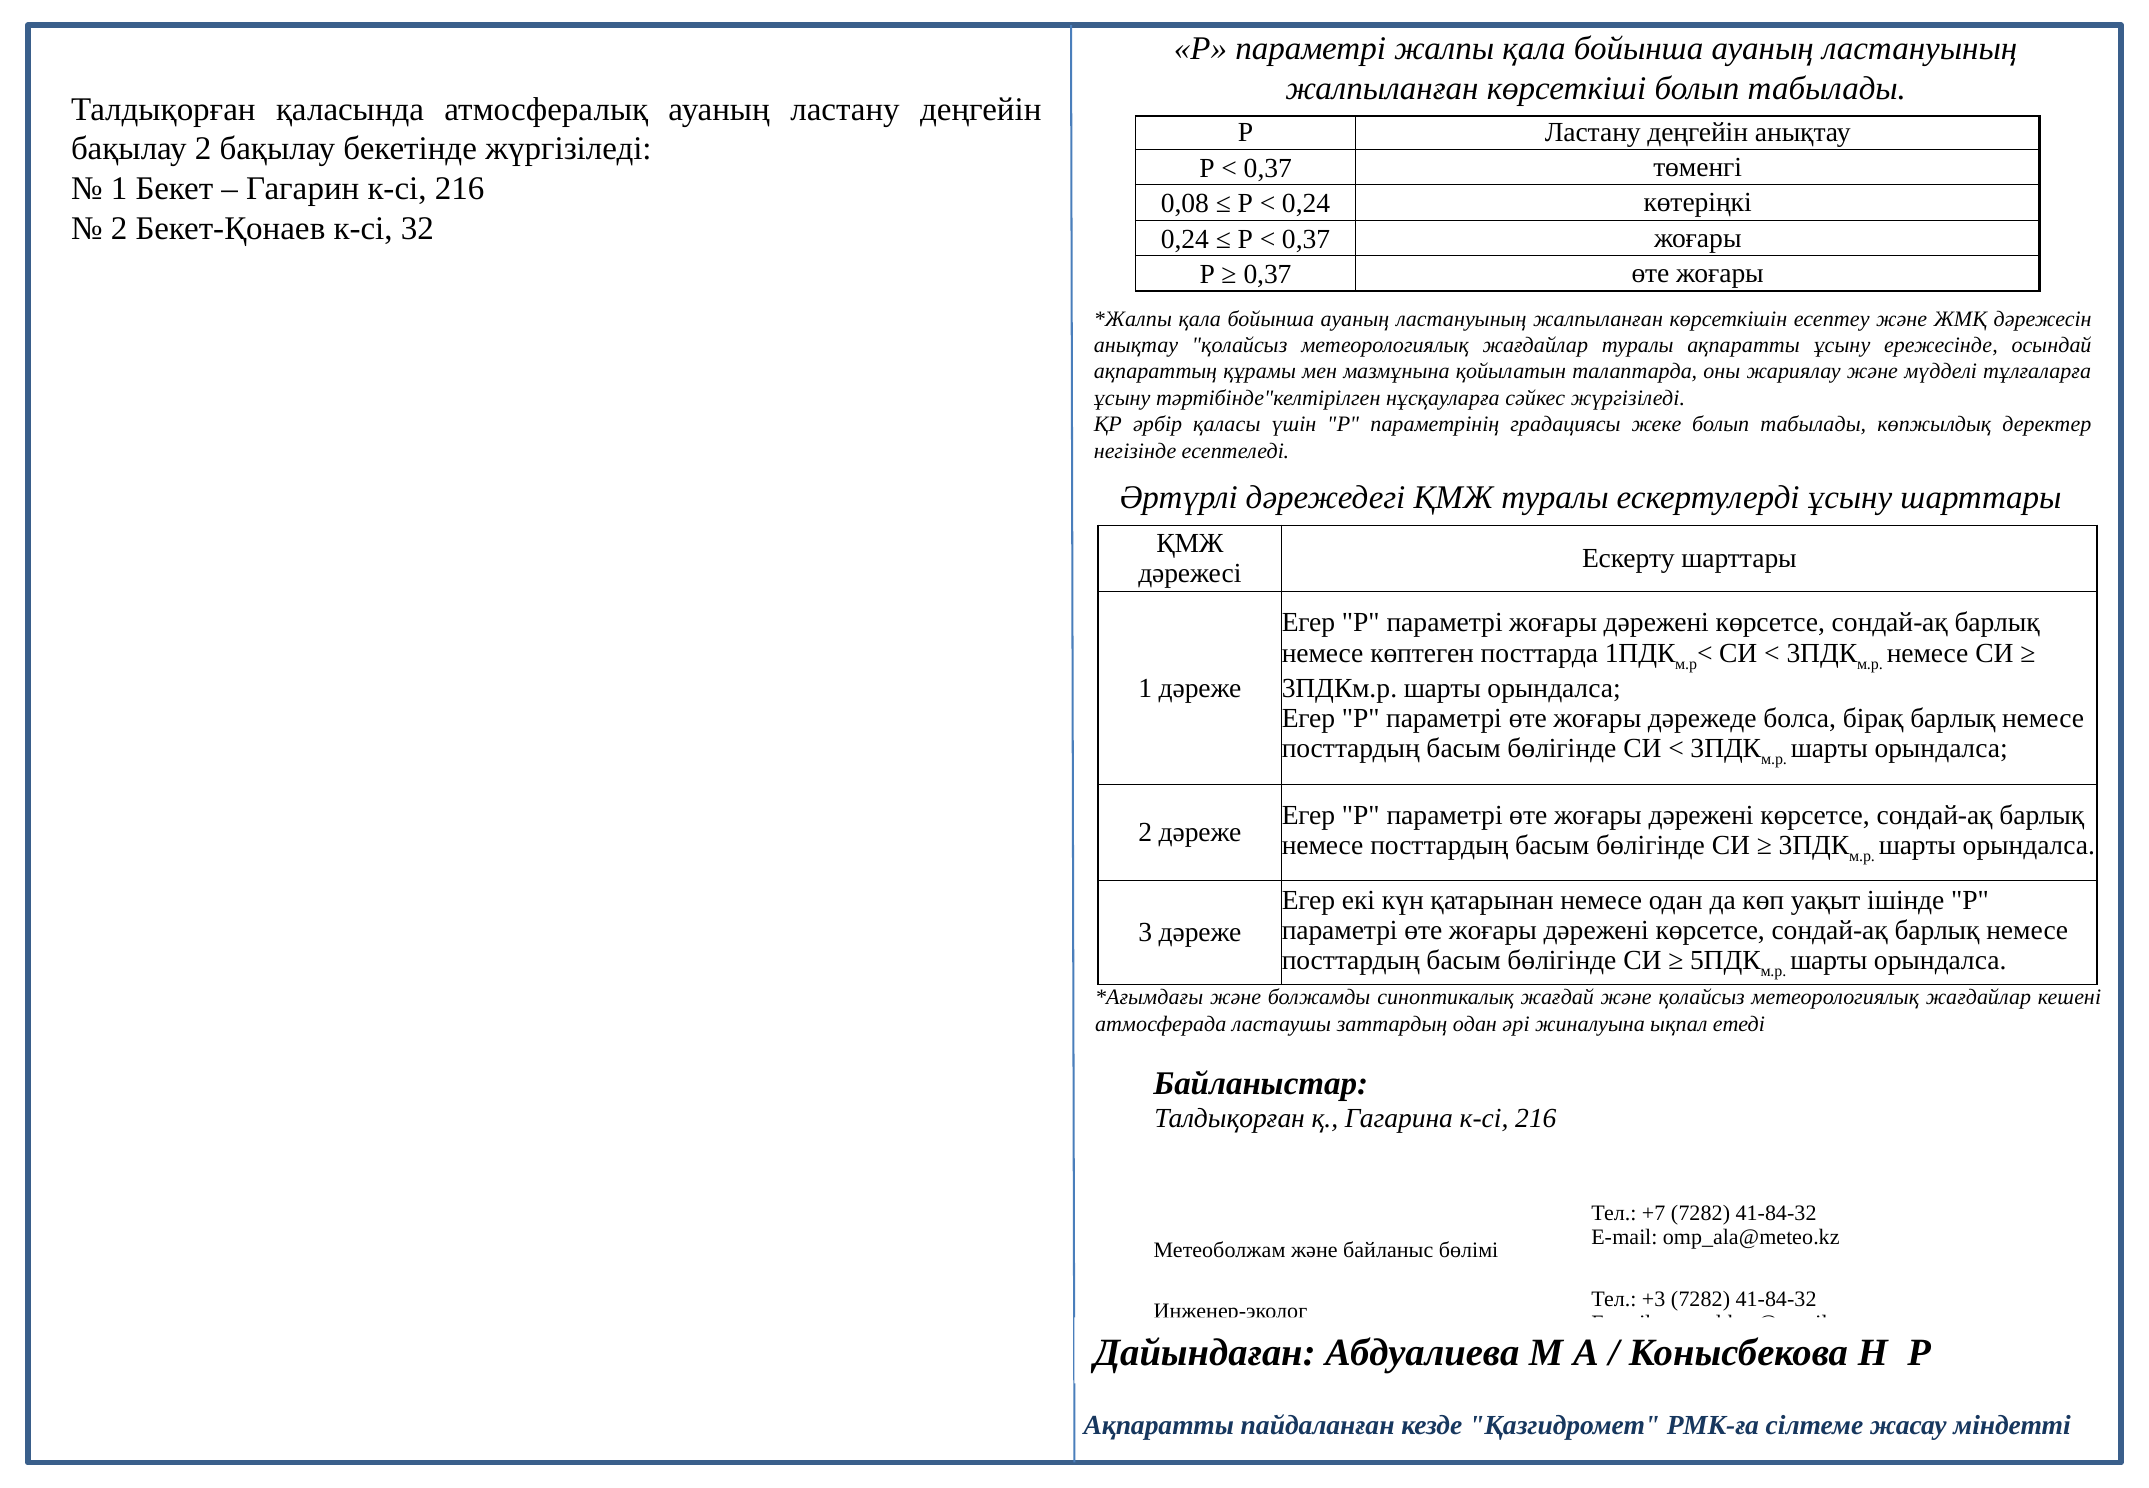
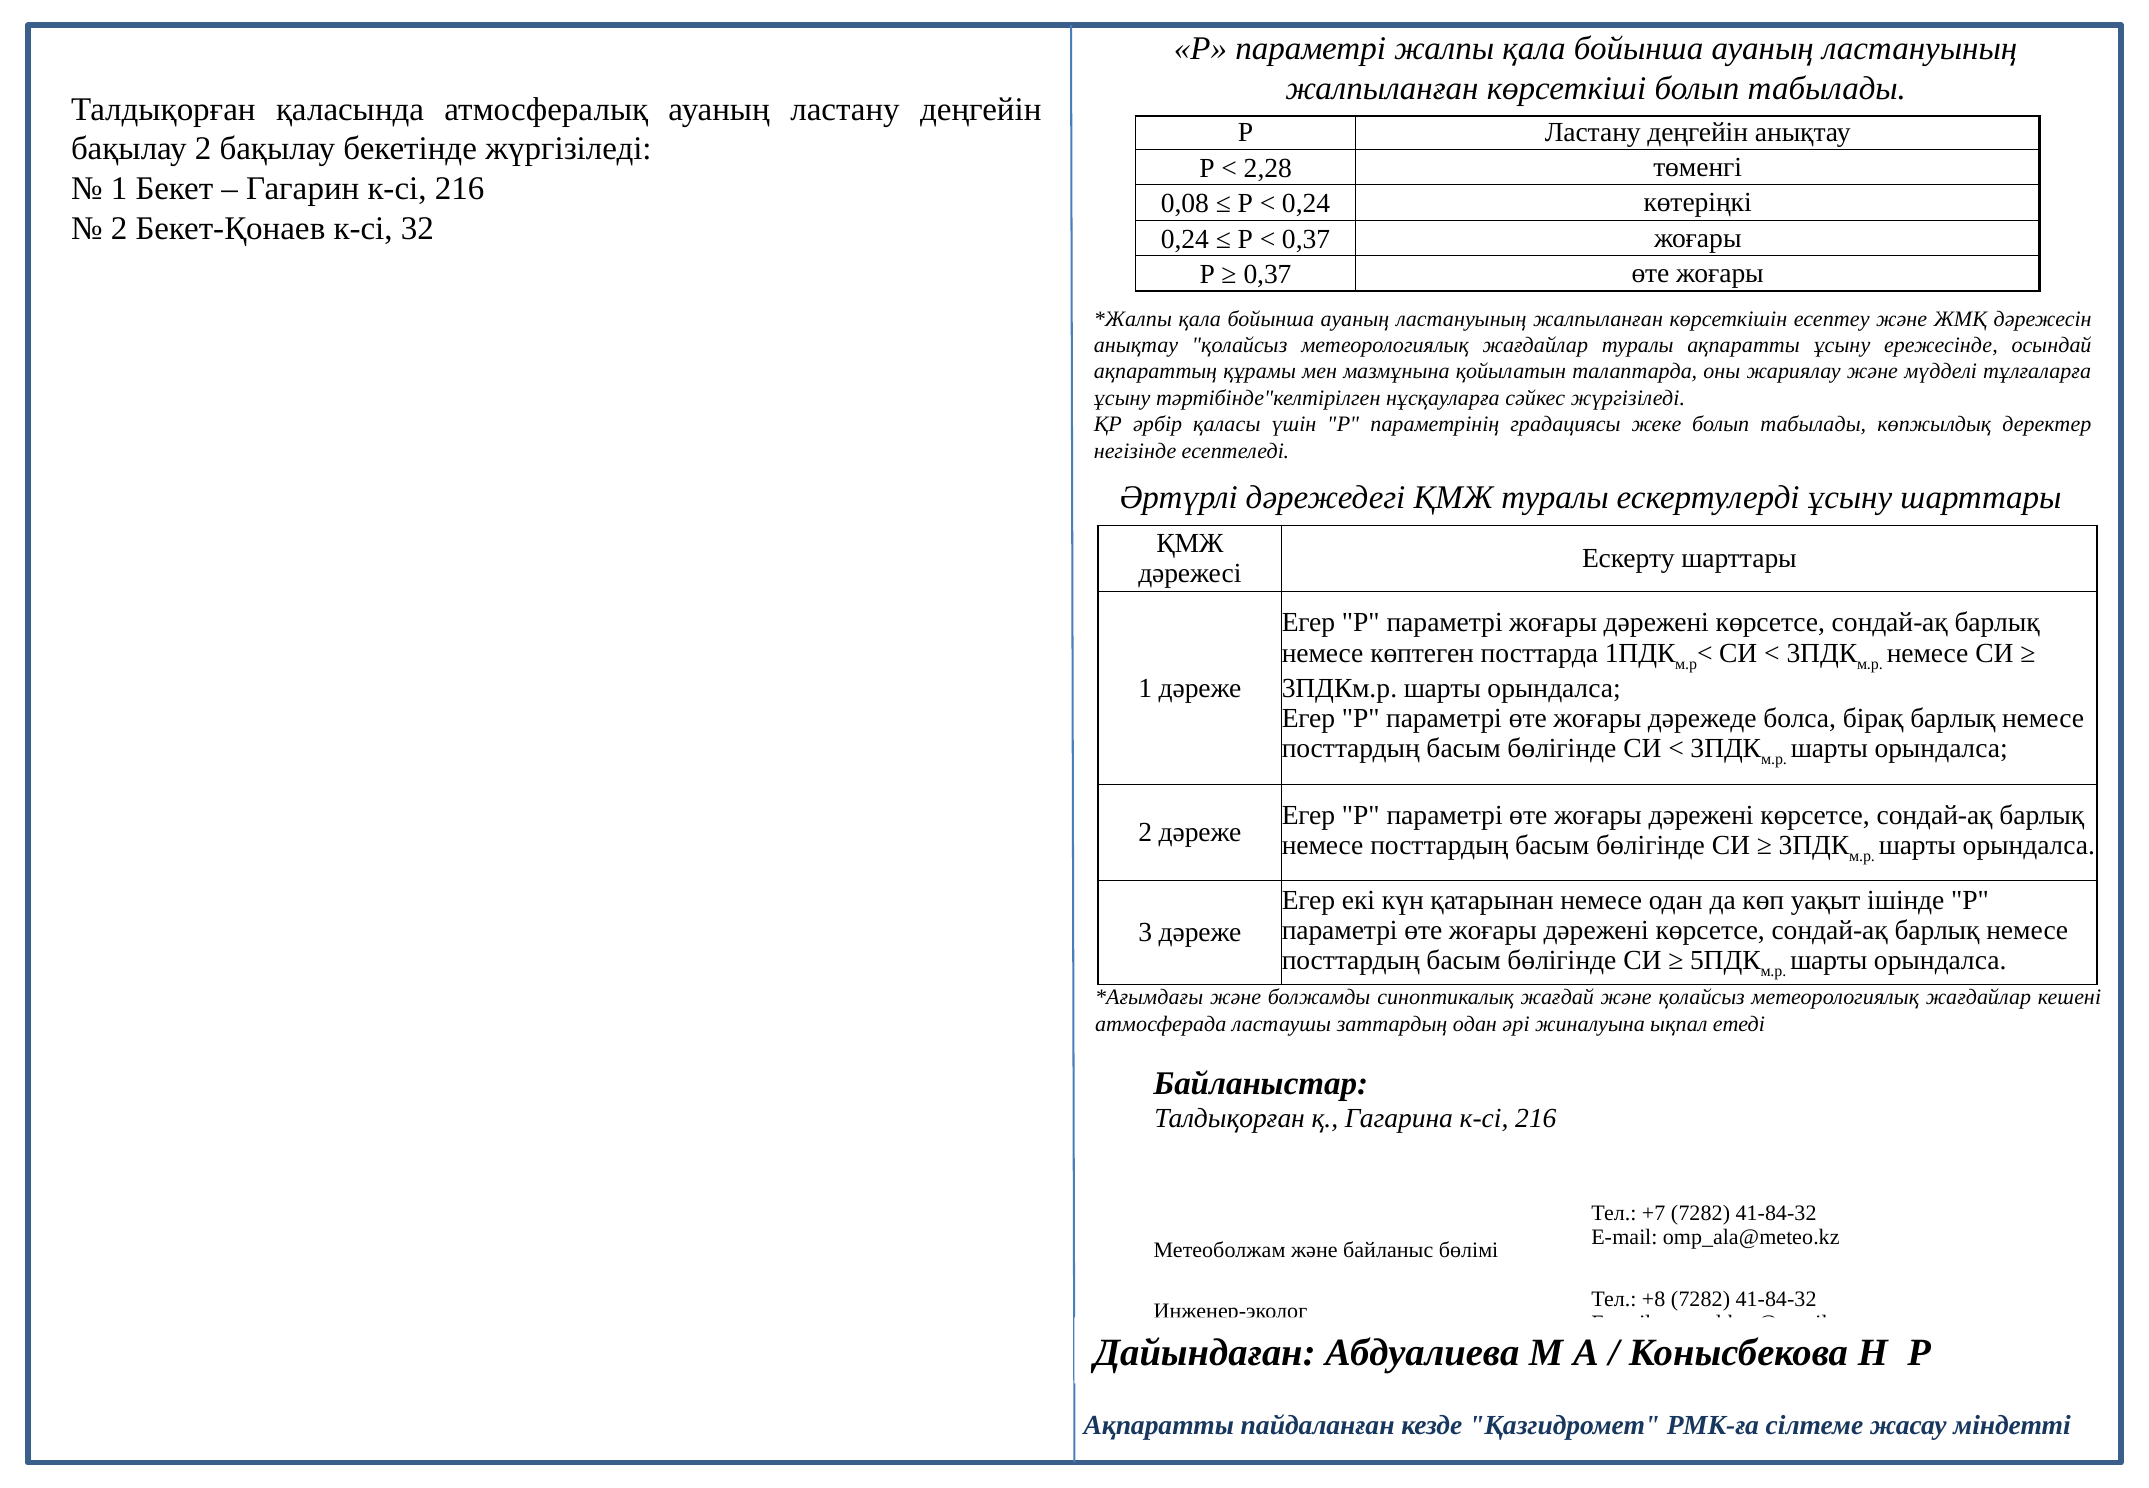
0,37 at (1268, 168): 0,37 -> 2,28
+3: +3 -> +8
